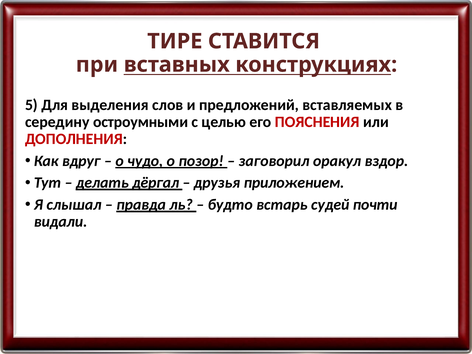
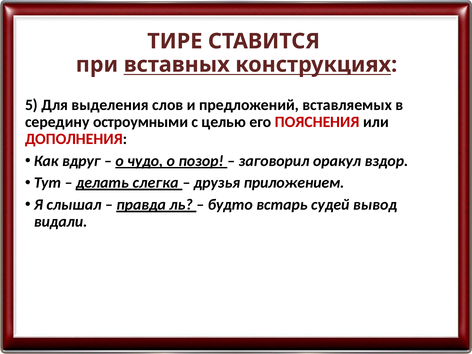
дёргал: дёргал -> слегка
почти: почти -> вывод
